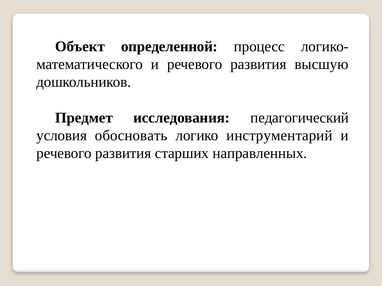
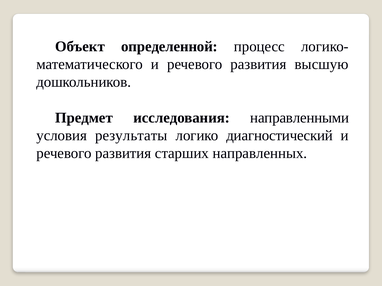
педагогический: педагогический -> направленными
обосновать: обосновать -> результаты
инструментарий: инструментарий -> диагностический
